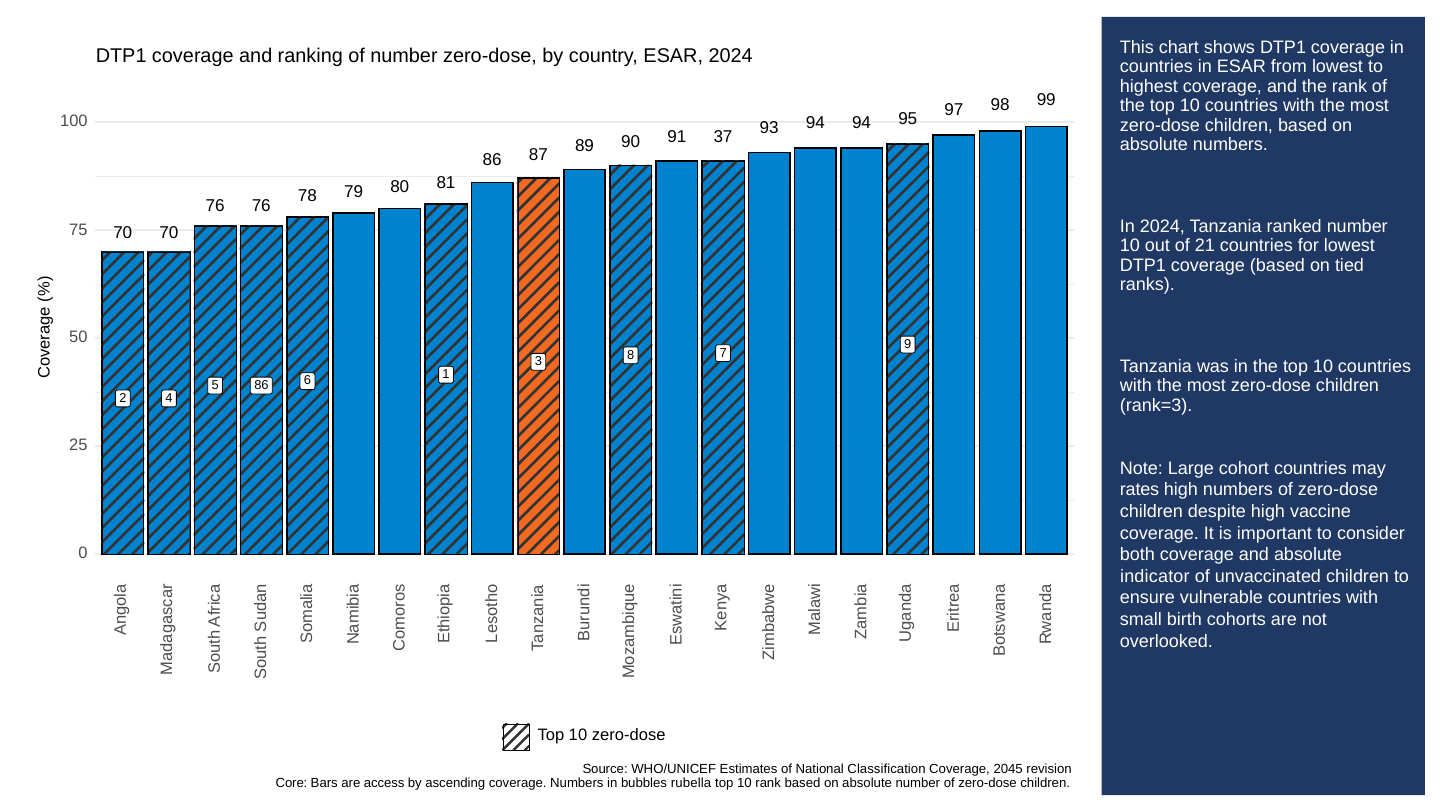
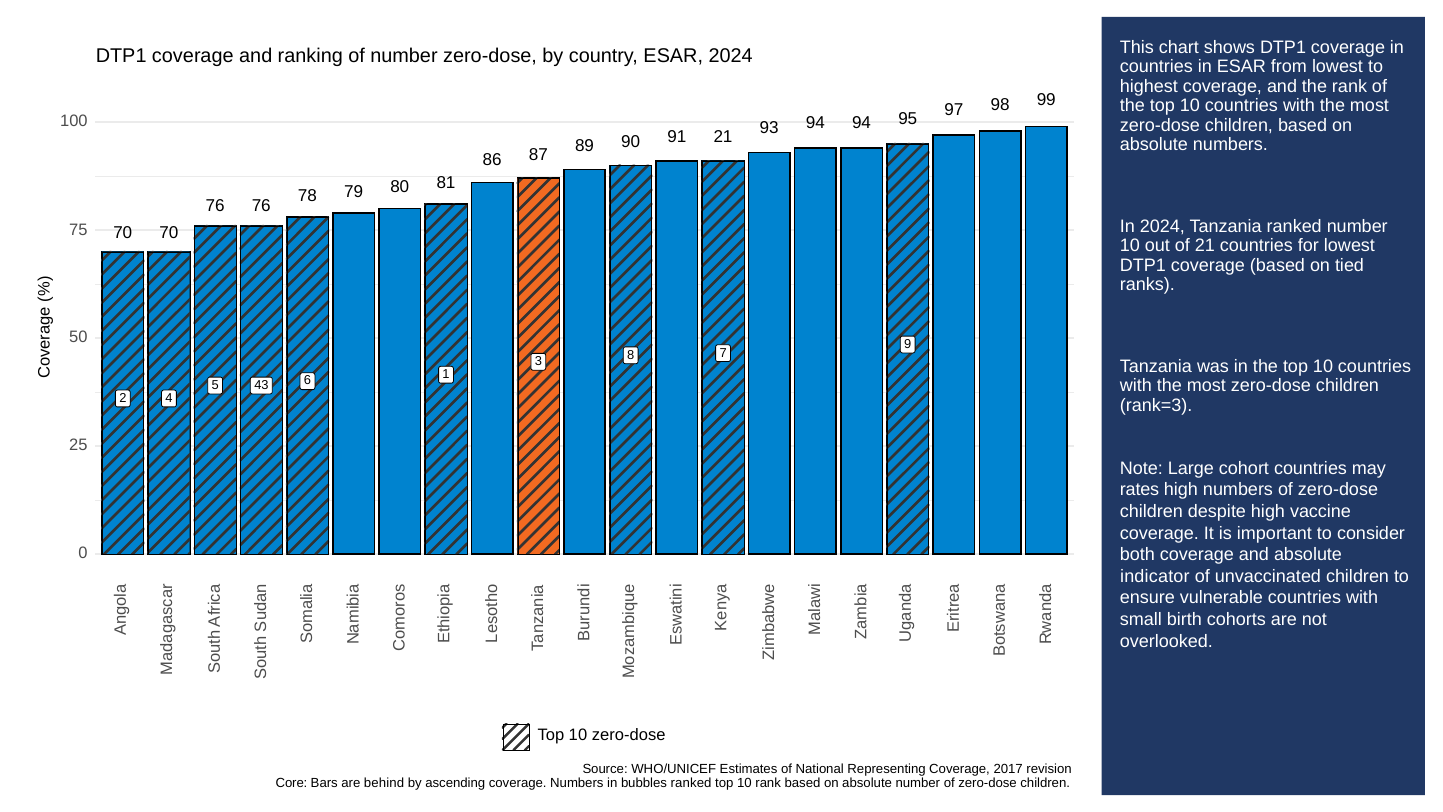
90 37: 37 -> 21
5 86: 86 -> 43
Classification: Classification -> Representing
2045: 2045 -> 2017
access: access -> behind
bubbles rubella: rubella -> ranked
